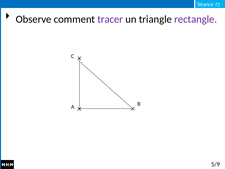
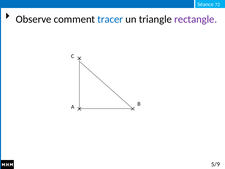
tracer colour: purple -> blue
